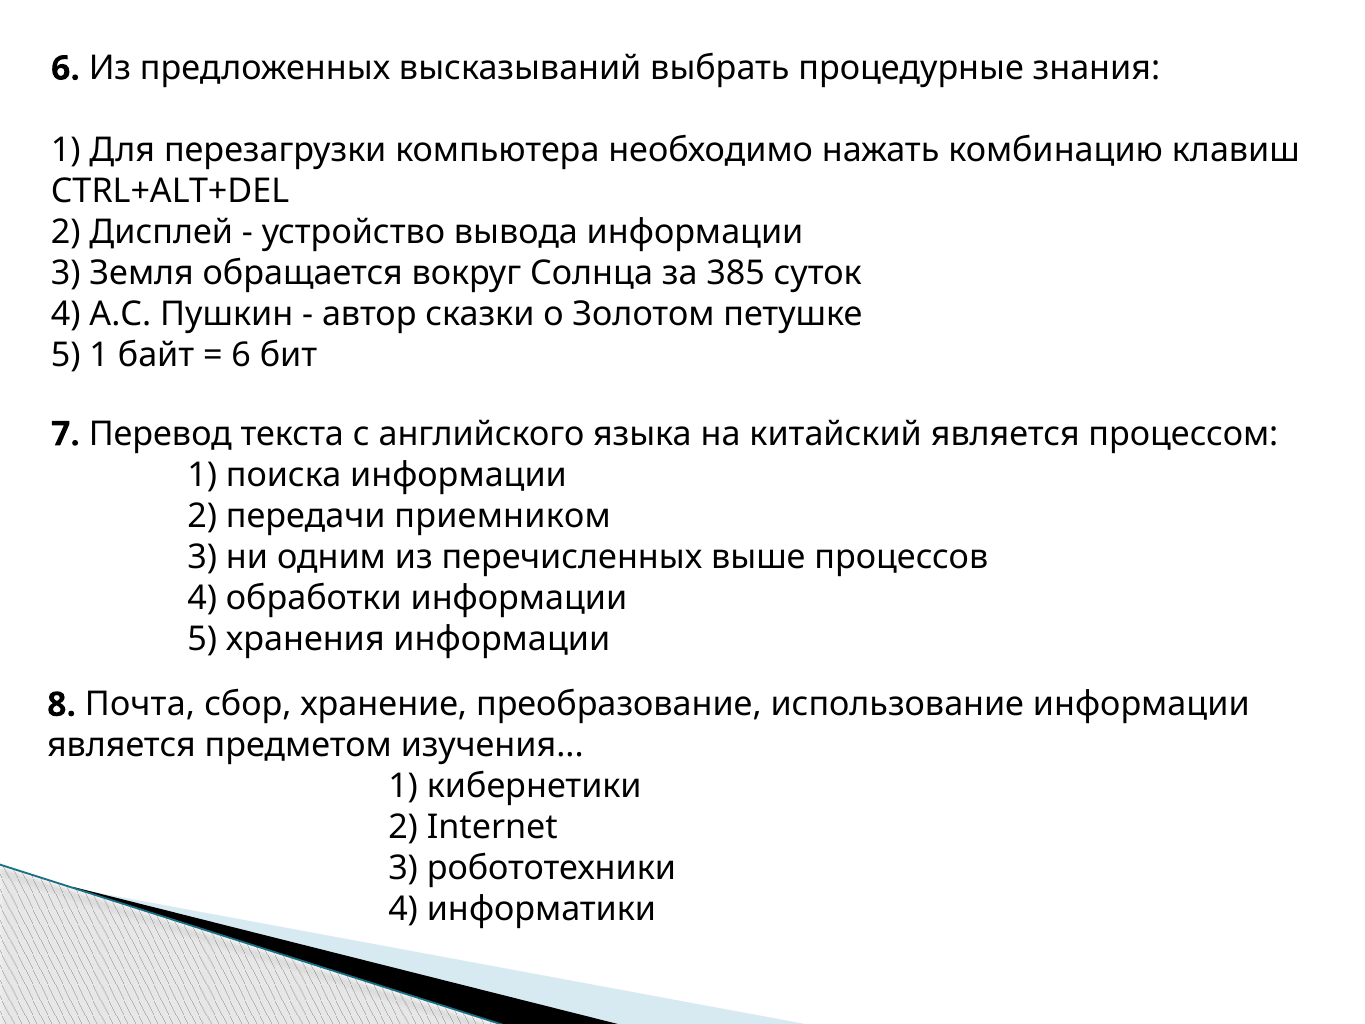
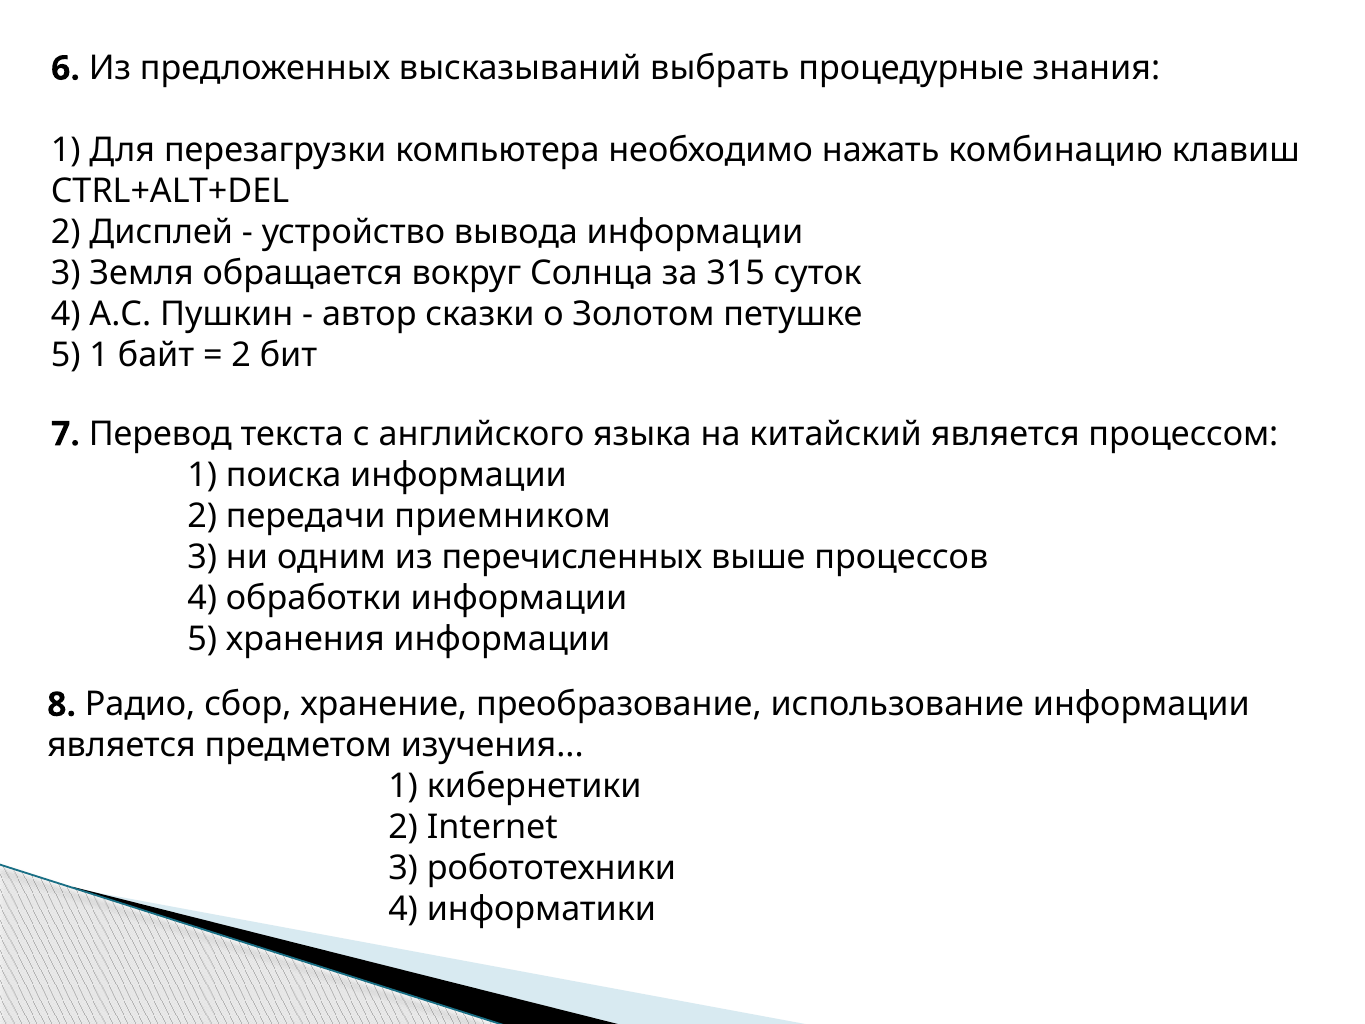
385: 385 -> 315
6 at (241, 355): 6 -> 2
Почта: Почта -> Радио
